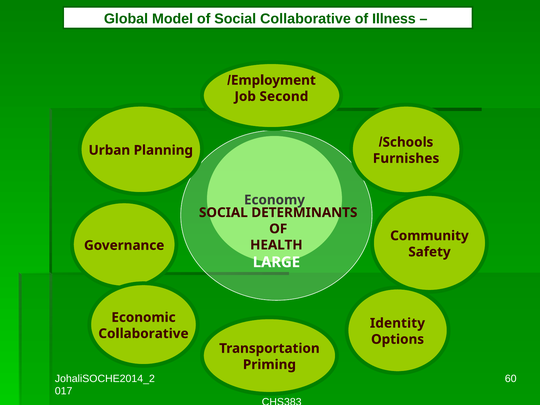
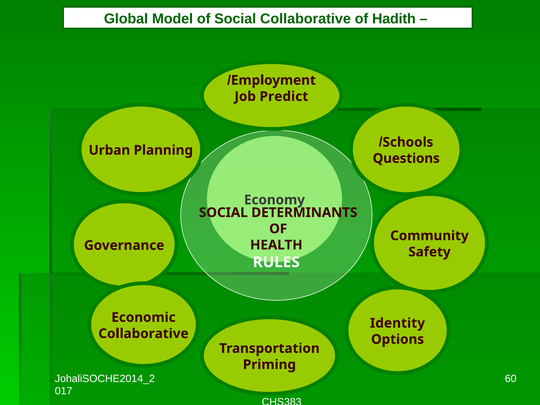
Illness: Illness -> Hadith
Second: Second -> Predict
Furnishes: Furnishes -> Questions
LARGE: LARGE -> RULES
